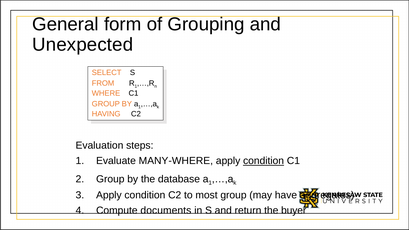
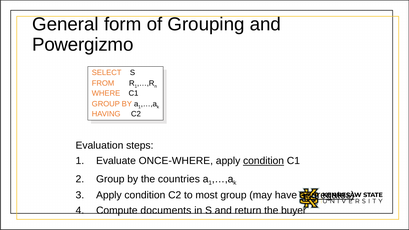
Unexpected: Unexpected -> Powergizmo
MANY-WHERE: MANY-WHERE -> ONCE-WHERE
database: database -> countries
aggregates underline: none -> present
